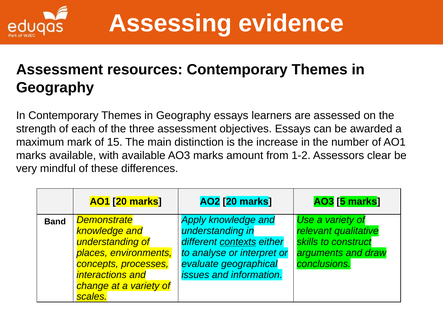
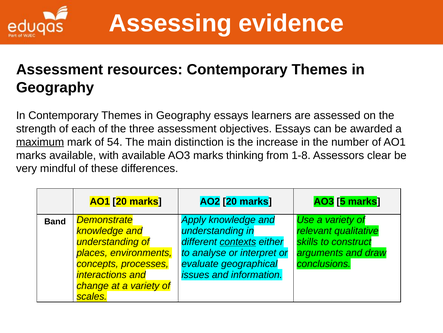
maximum underline: none -> present
15: 15 -> 54
amount: amount -> thinking
1-2: 1-2 -> 1-8
